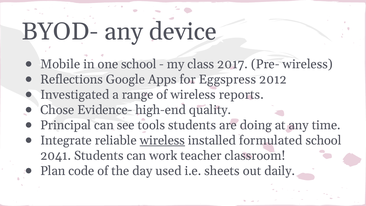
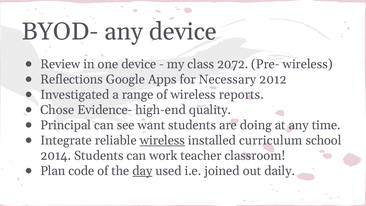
Mobile: Mobile -> Review
one school: school -> device
2017: 2017 -> 2072
Eggspress: Eggspress -> Necessary
tools: tools -> want
formulated: formulated -> curriculum
2041: 2041 -> 2014
day underline: none -> present
sheets: sheets -> joined
